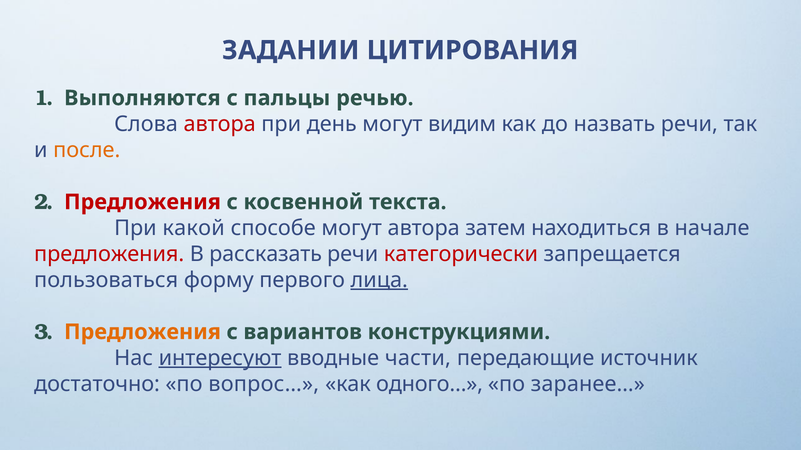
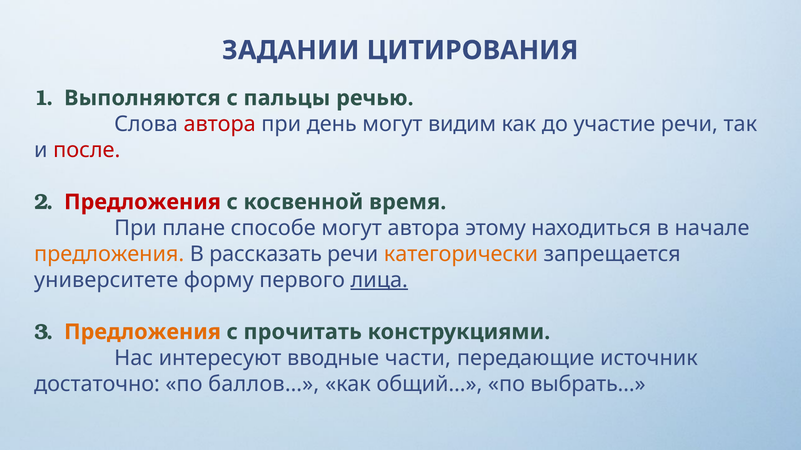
назвать: назвать -> участие
после colour: orange -> red
текста: текста -> время
какой: какой -> плане
затем: затем -> этому
предложения at (109, 254) colour: red -> orange
категорически colour: red -> orange
пользоваться: пользоваться -> университете
вариантов: вариантов -> прочитать
интересуют underline: present -> none
вопрос…: вопрос… -> баллов…
одного…: одного… -> общий…
заранее…: заранее… -> выбрать…
